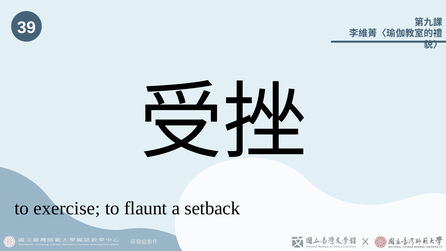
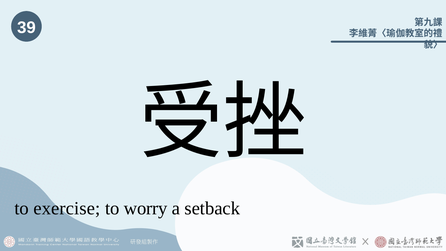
flaunt: flaunt -> worry
